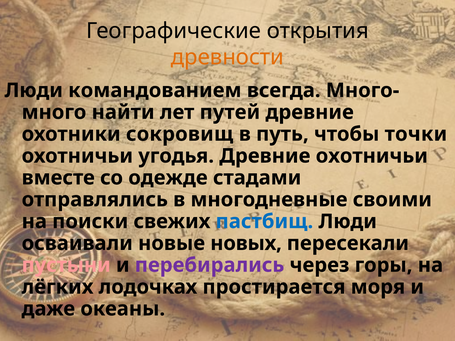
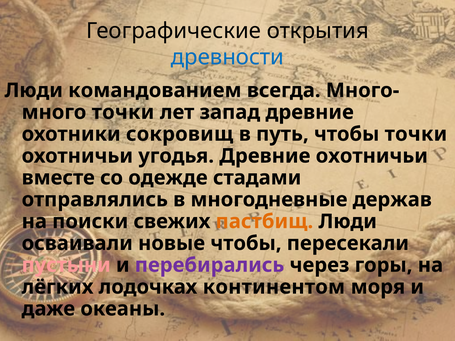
древности colour: orange -> blue
найти at (123, 112): найти -> точки
путей: путей -> запад
своими: своими -> держав
пастбищ colour: blue -> orange
новые новых: новых -> чтобы
простирается: простирается -> континентом
